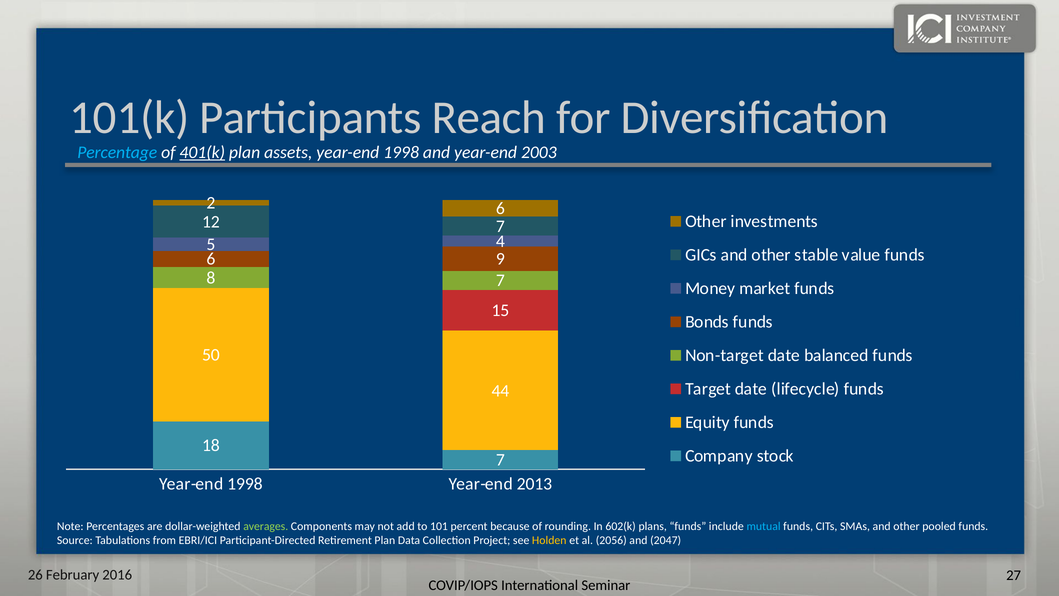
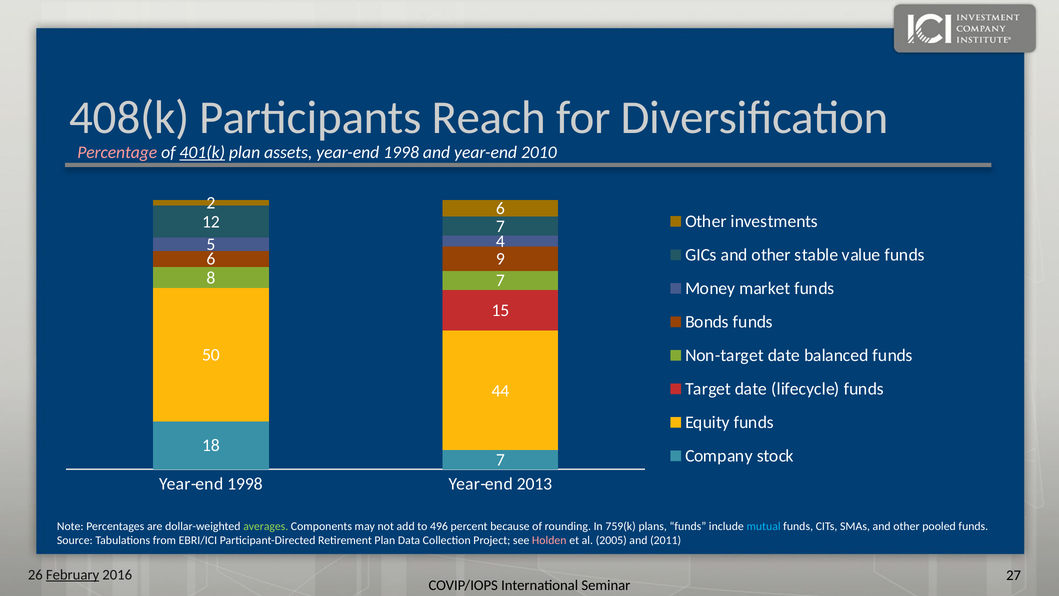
101(k: 101(k -> 408(k
Percentage colour: light blue -> pink
2003: 2003 -> 2010
101: 101 -> 496
602(k: 602(k -> 759(k
Holden colour: yellow -> pink
2056: 2056 -> 2005
2047: 2047 -> 2011
February underline: none -> present
